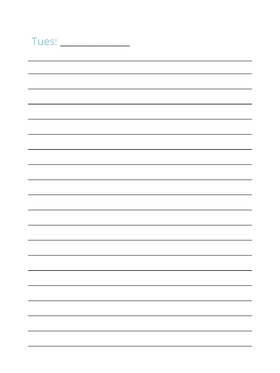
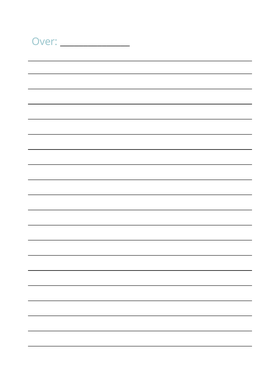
Tues: Tues -> Over
